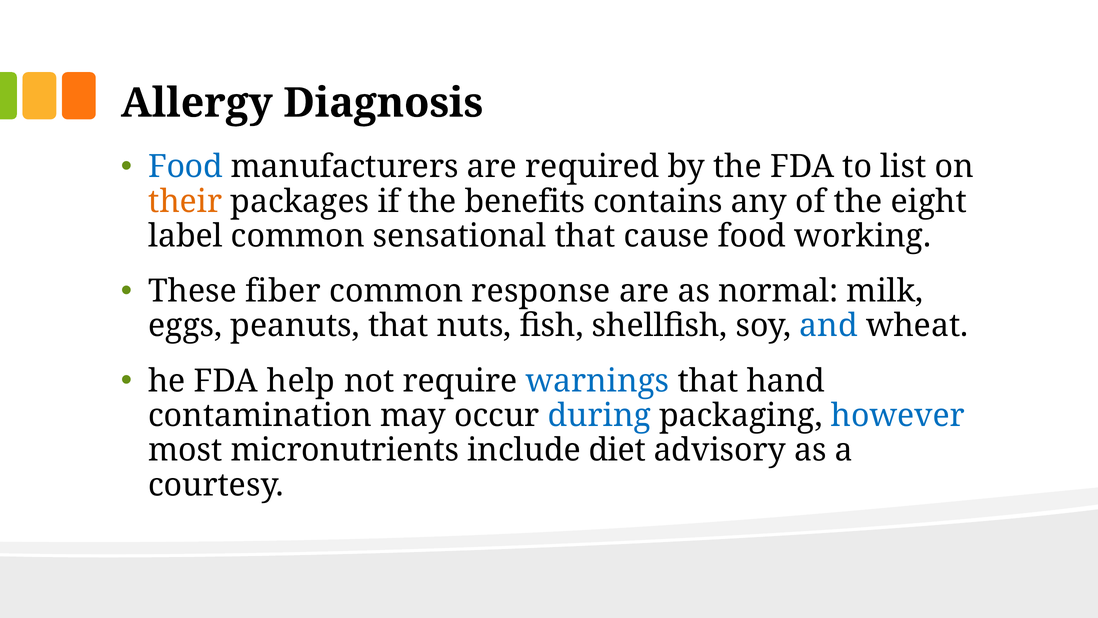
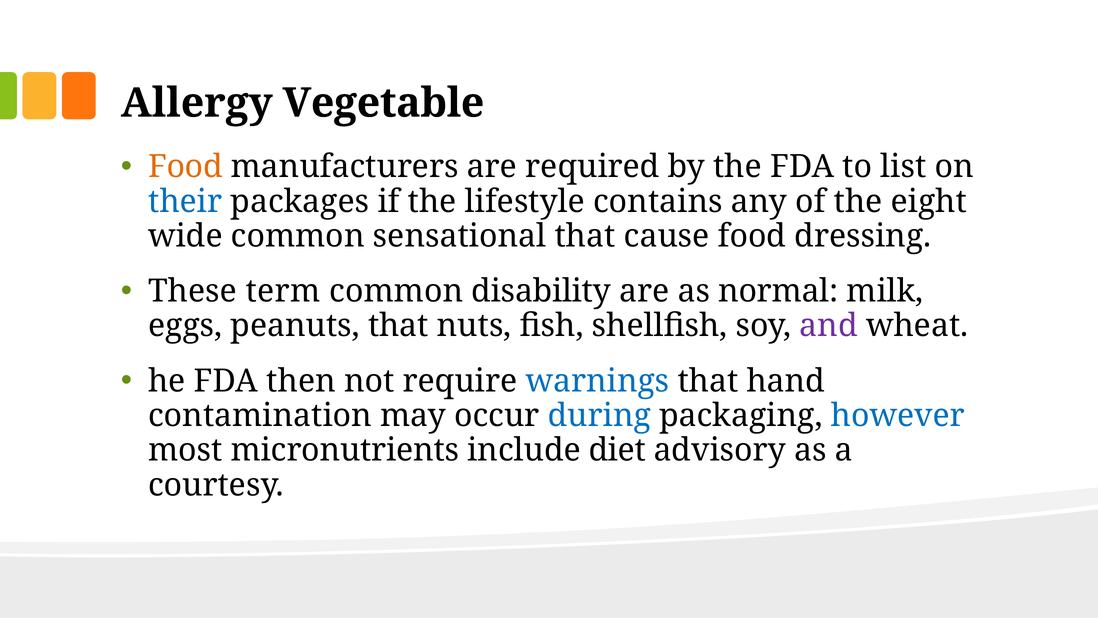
Diagnosis: Diagnosis -> Vegetable
Food at (186, 167) colour: blue -> orange
their colour: orange -> blue
benefits: benefits -> lifestyle
label: label -> wide
working: working -> dressing
fiber: fiber -> term
response: response -> disability
and colour: blue -> purple
help: help -> then
